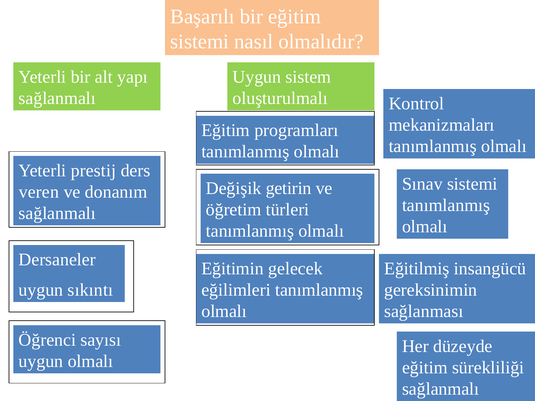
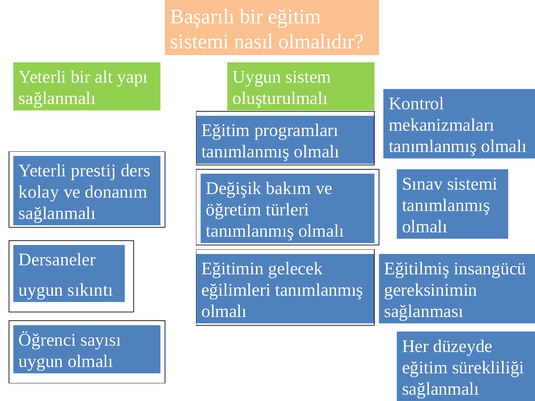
getirin: getirin -> bakım
veren: veren -> kolay
